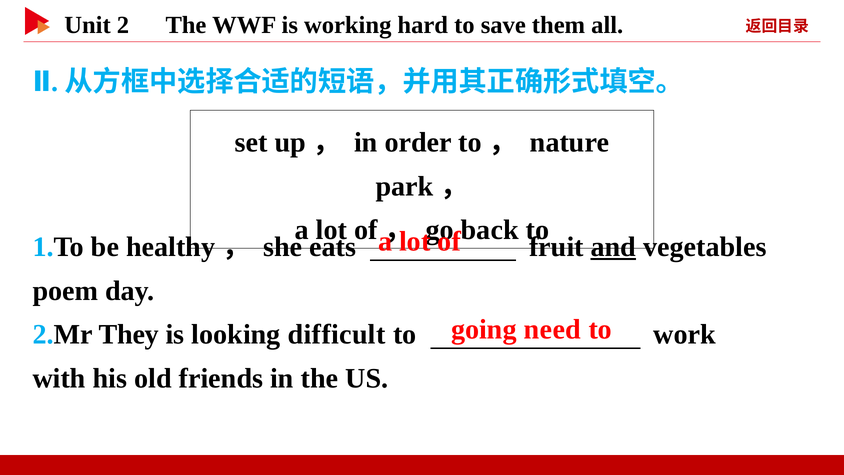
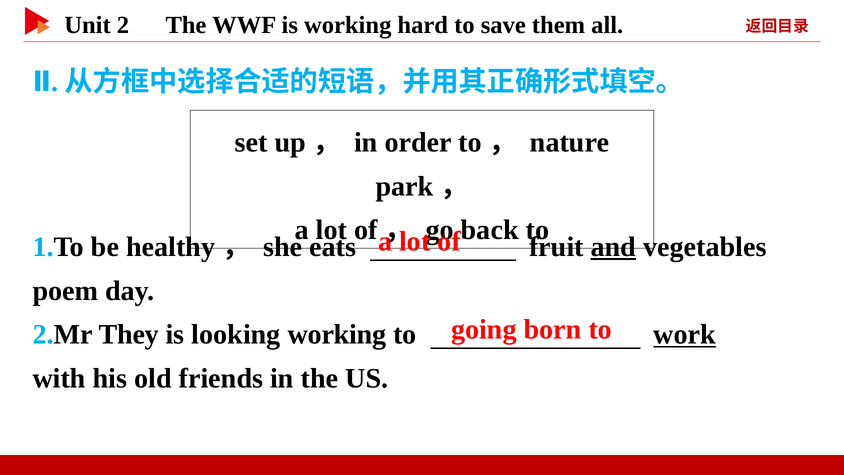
need: need -> born
looking difficult: difficult -> working
work underline: none -> present
